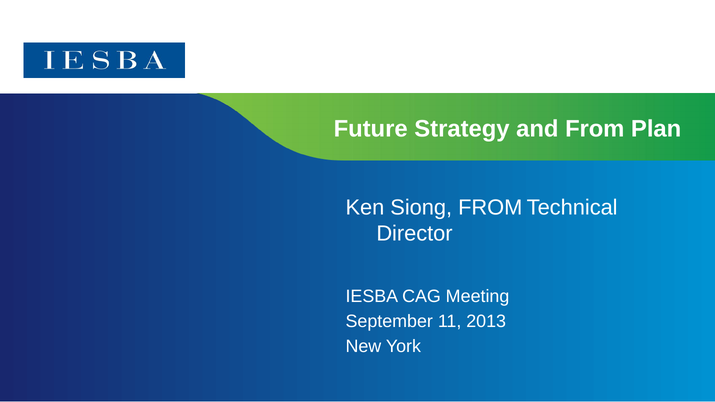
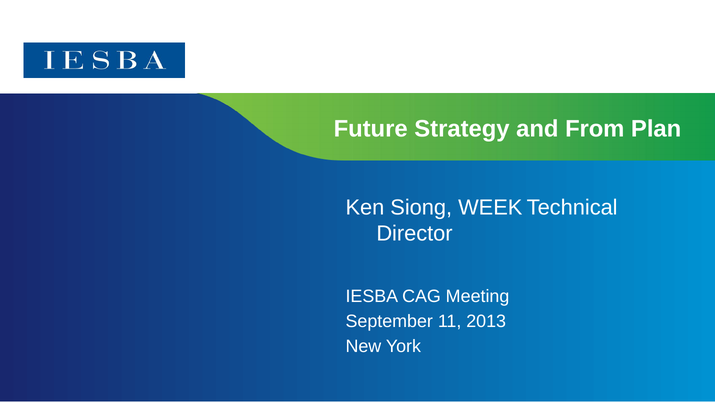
Siong FROM: FROM -> WEEK
